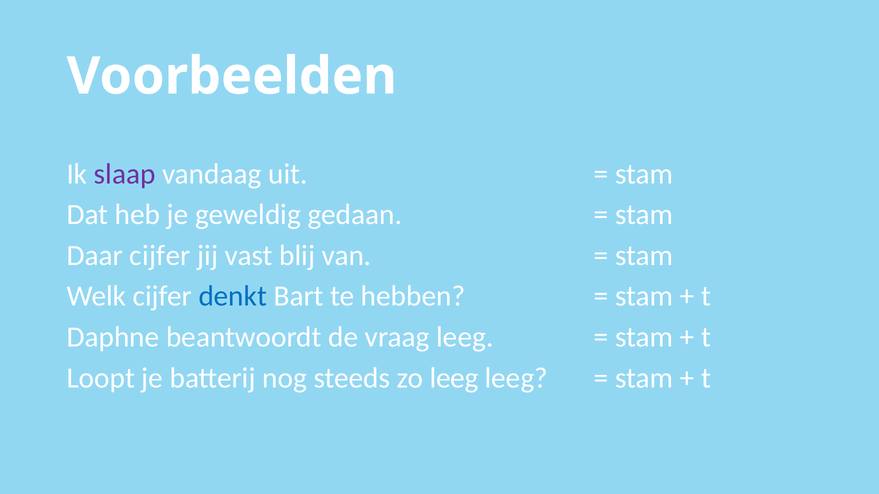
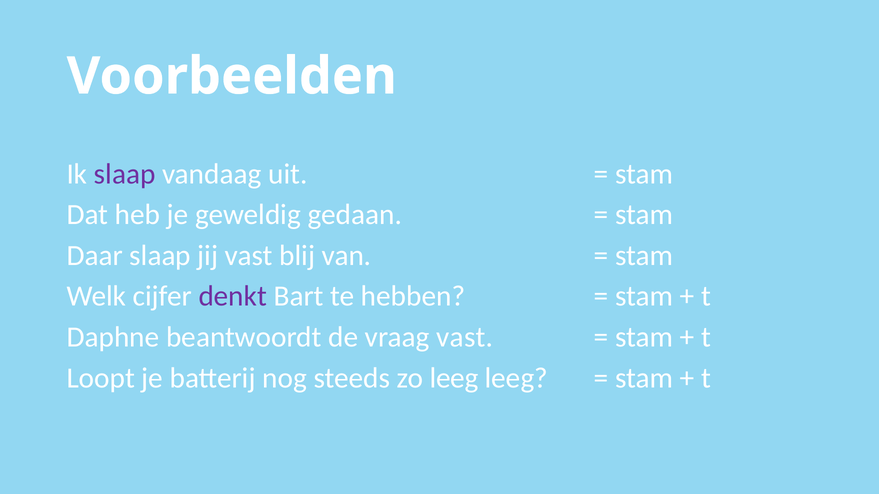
Daar cijfer: cijfer -> slaap
denkt colour: blue -> purple
vraag leeg: leeg -> vast
